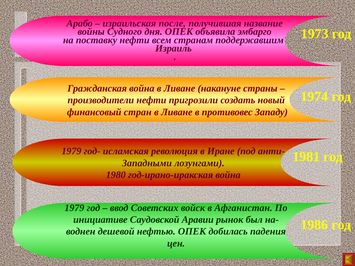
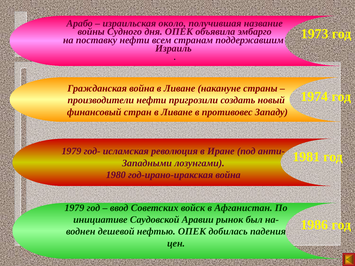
после: после -> около
